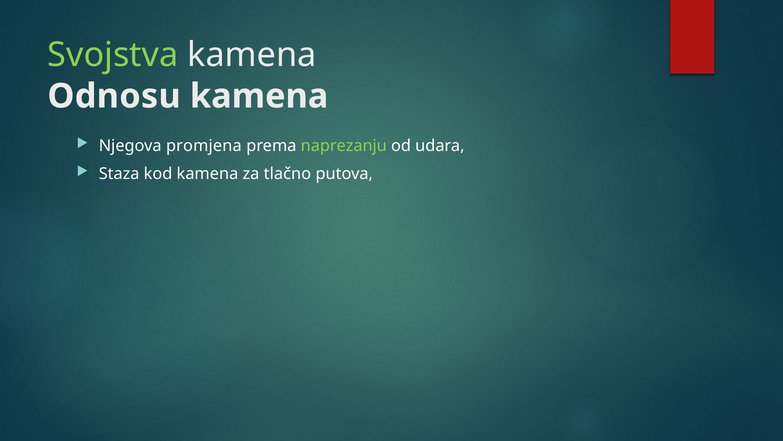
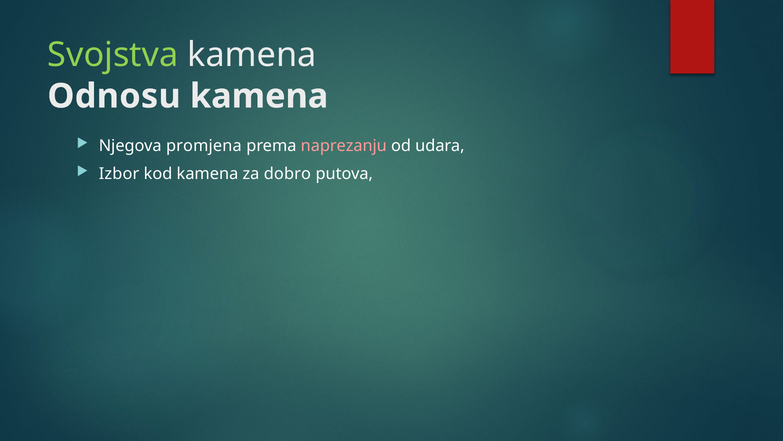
naprezanju colour: light green -> pink
Staza: Staza -> Izbor
tlačno: tlačno -> dobro
